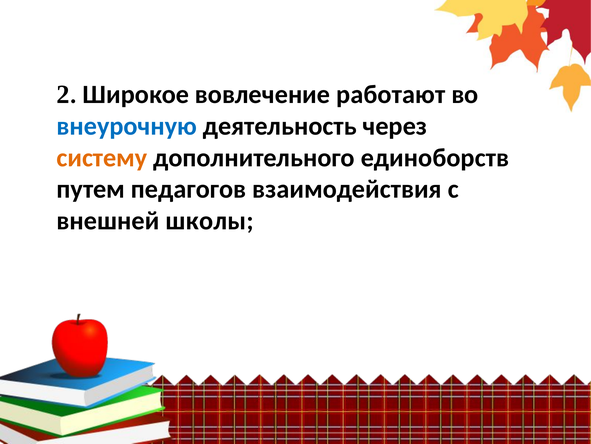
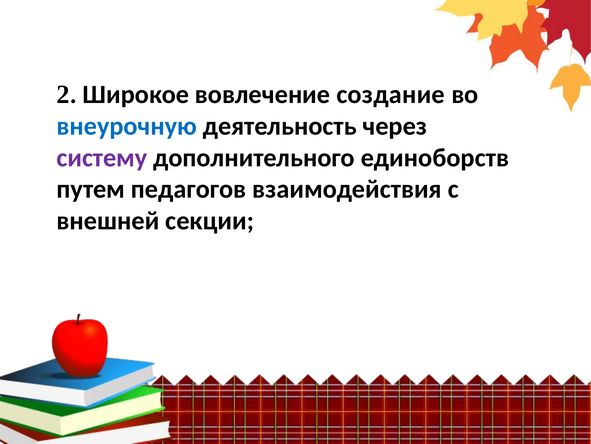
работают: работают -> создание
систему colour: orange -> purple
школы: школы -> секции
